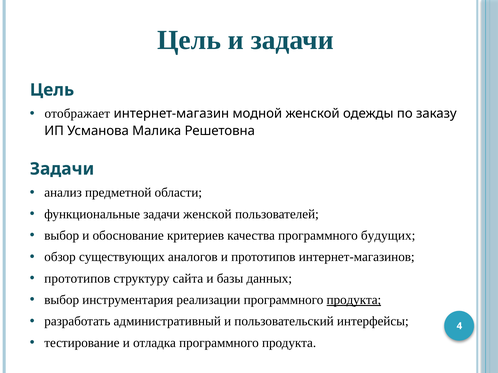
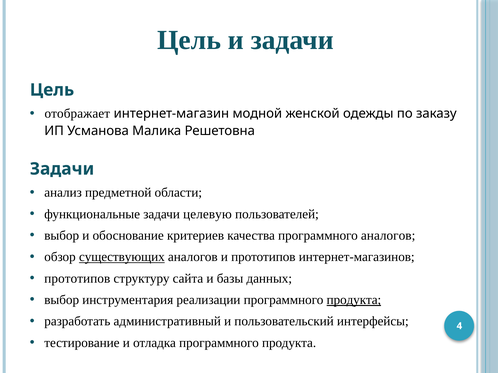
задачи женской: женской -> целевую
программного будущих: будущих -> аналогов
существующих underline: none -> present
